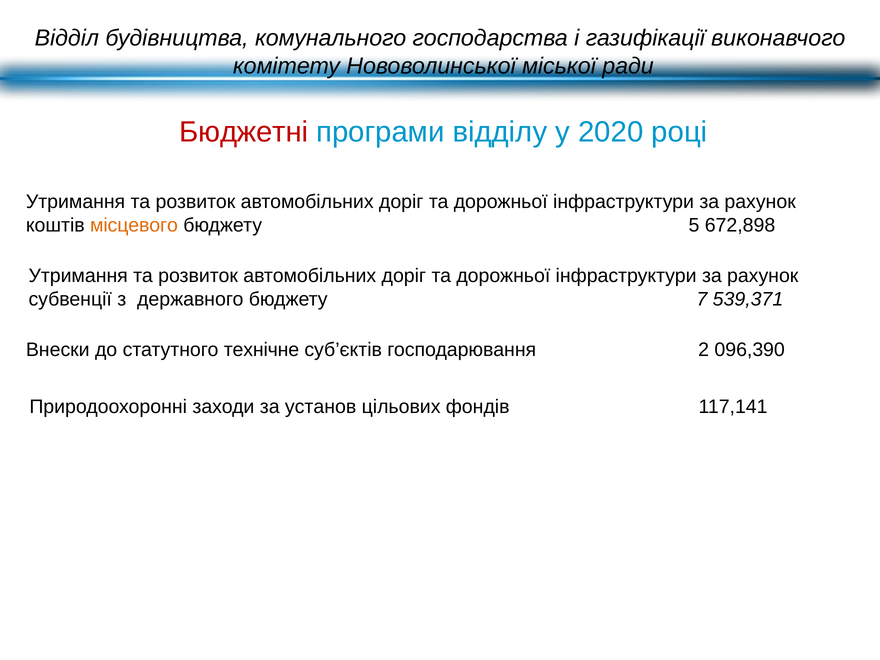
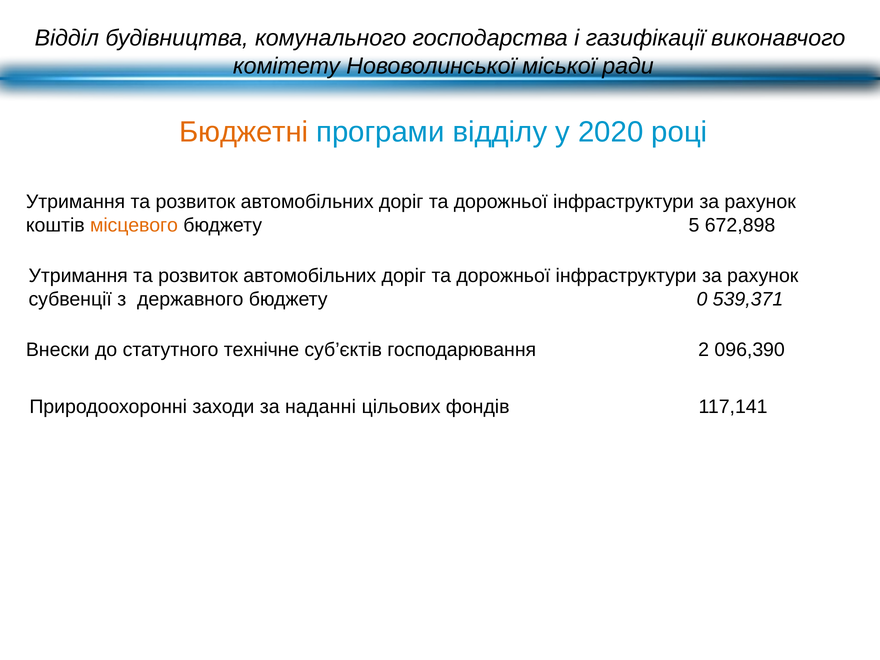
Бюджетні colour: red -> orange
7: 7 -> 0
установ: установ -> наданні
